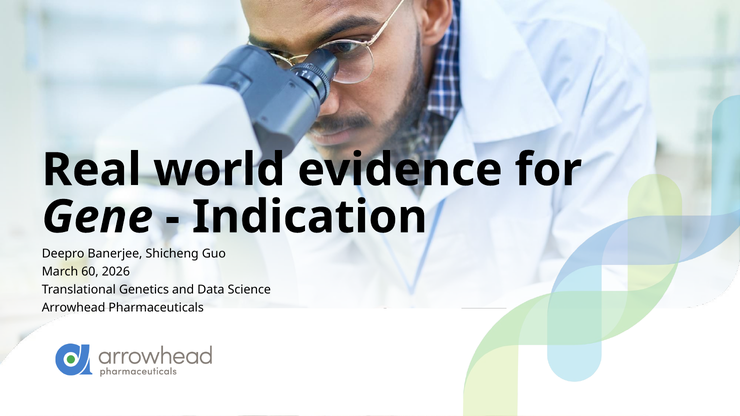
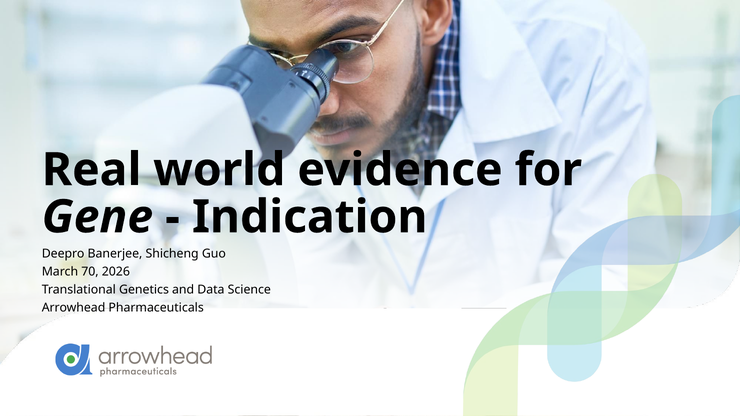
60: 60 -> 70
